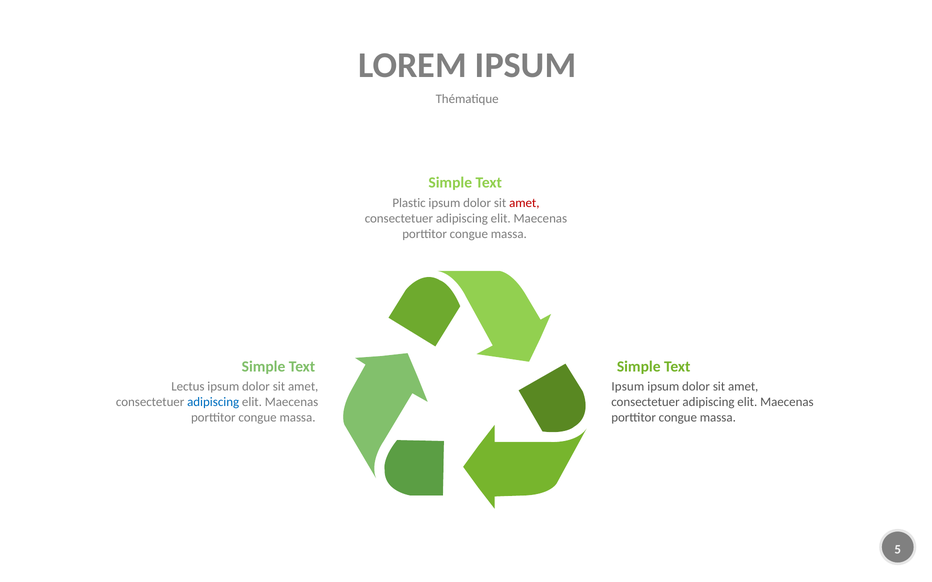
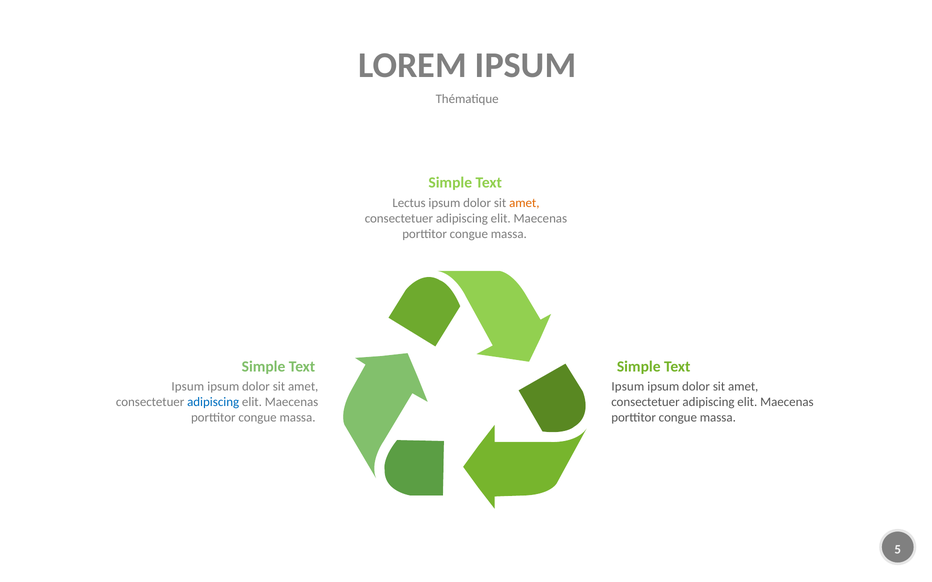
Plastic: Plastic -> Lectus
amet at (524, 203) colour: red -> orange
Lectus at (188, 387): Lectus -> Ipsum
